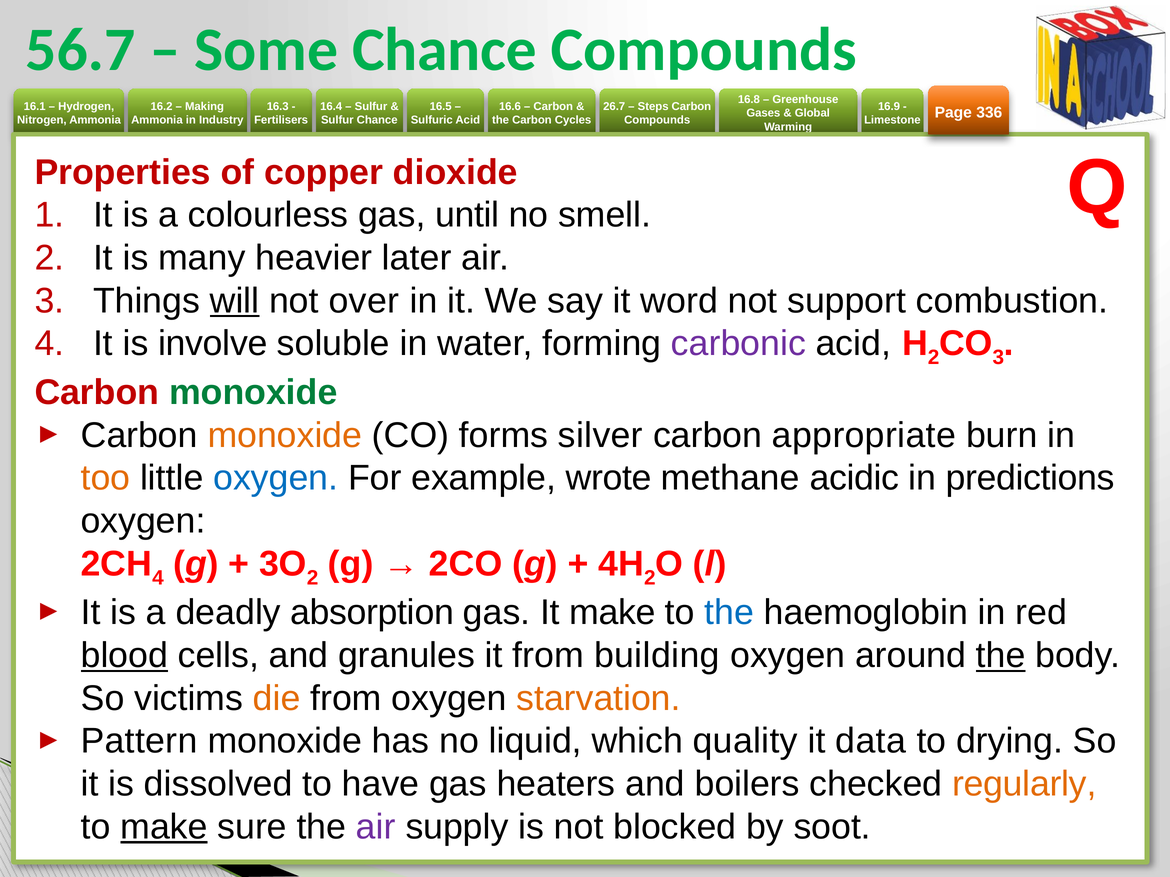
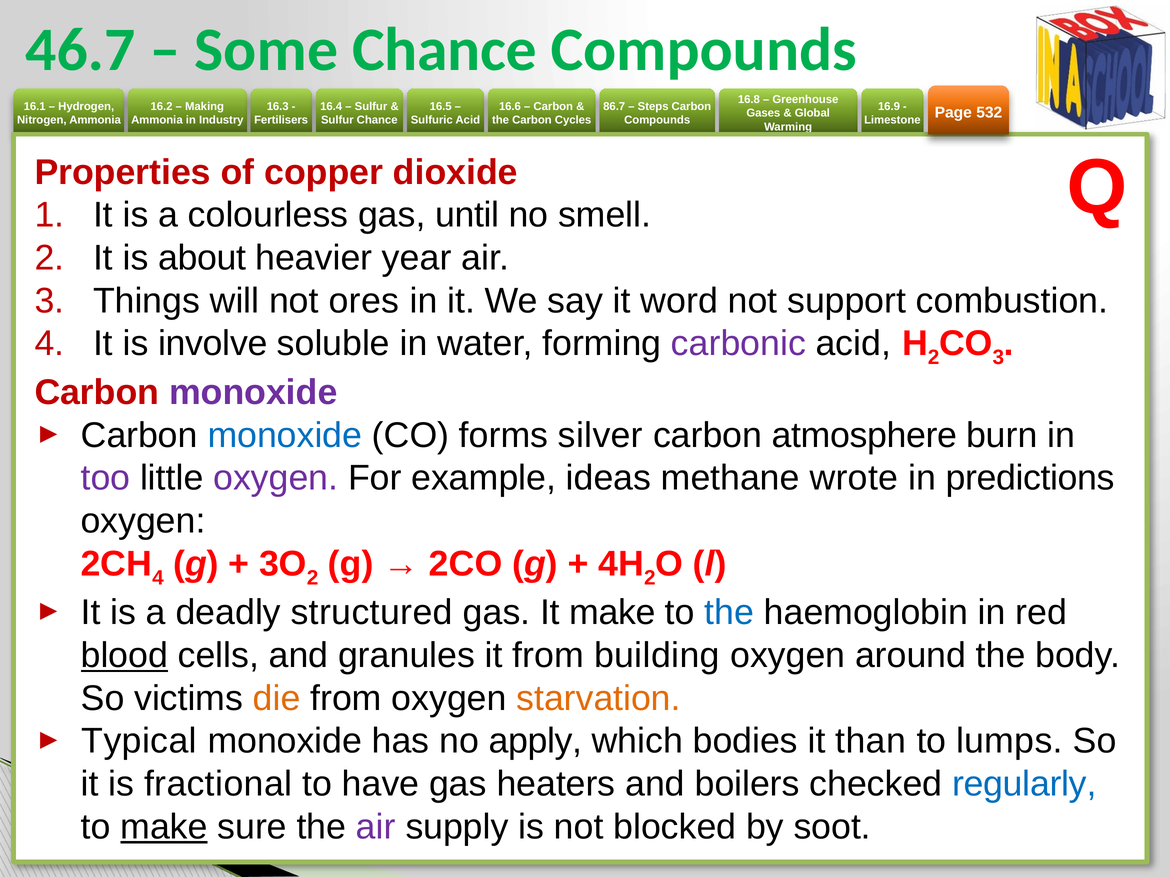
56.7: 56.7 -> 46.7
26.7: 26.7 -> 86.7
336: 336 -> 532
many: many -> about
later: later -> year
will underline: present -> none
over: over -> ores
monoxide at (253, 393) colour: green -> purple
monoxide at (285, 436) colour: orange -> blue
appropriate: appropriate -> atmosphere
too colour: orange -> purple
oxygen at (276, 478) colour: blue -> purple
wrote: wrote -> ideas
acidic: acidic -> wrote
absorption: absorption -> structured
the at (1001, 656) underline: present -> none
Pattern: Pattern -> Typical
liquid: liquid -> apply
quality: quality -> bodies
data: data -> than
drying: drying -> lumps
dissolved: dissolved -> fractional
regularly colour: orange -> blue
